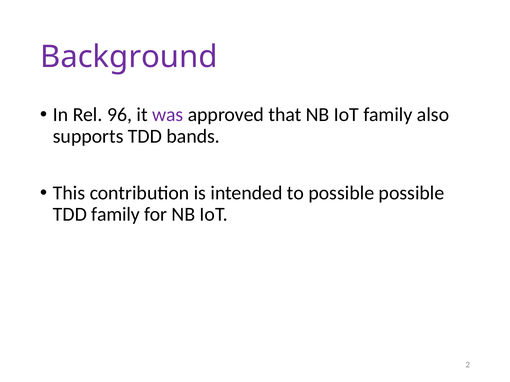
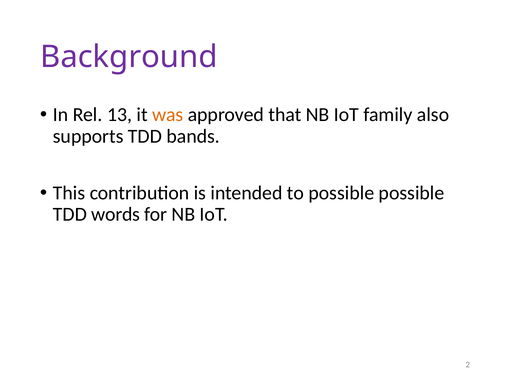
96: 96 -> 13
was colour: purple -> orange
TDD family: family -> words
